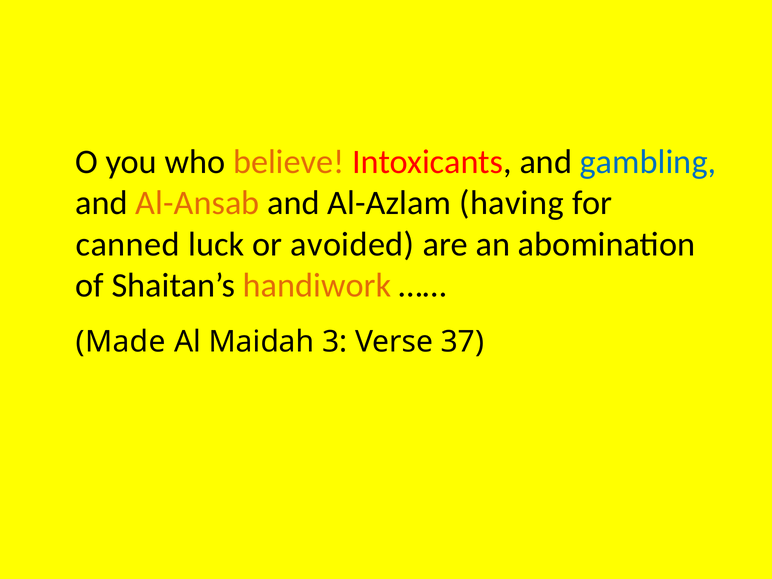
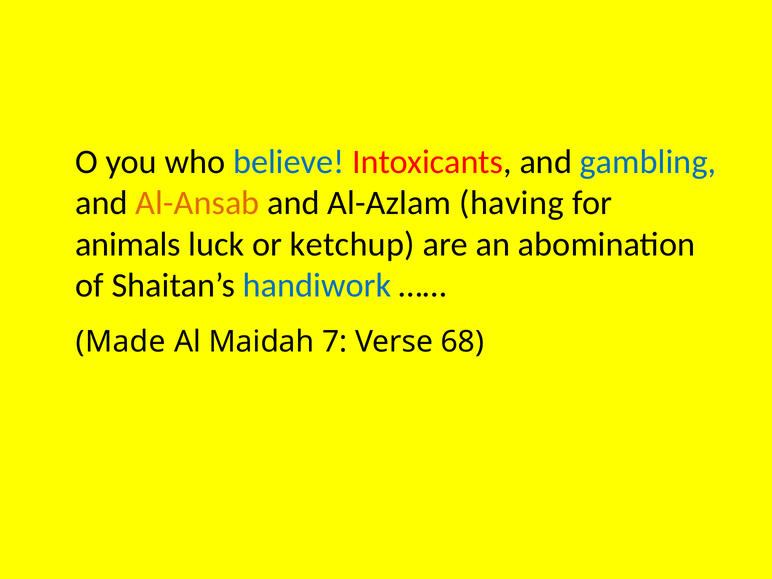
believe colour: orange -> blue
canned: canned -> animals
avoided: avoided -> ketchup
handiwork colour: orange -> blue
3: 3 -> 7
37: 37 -> 68
